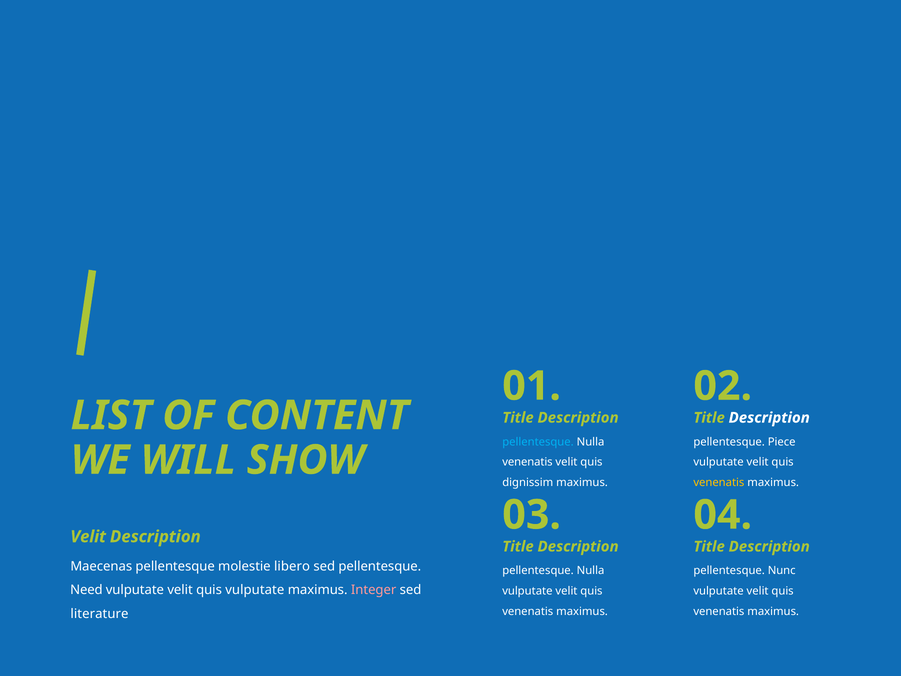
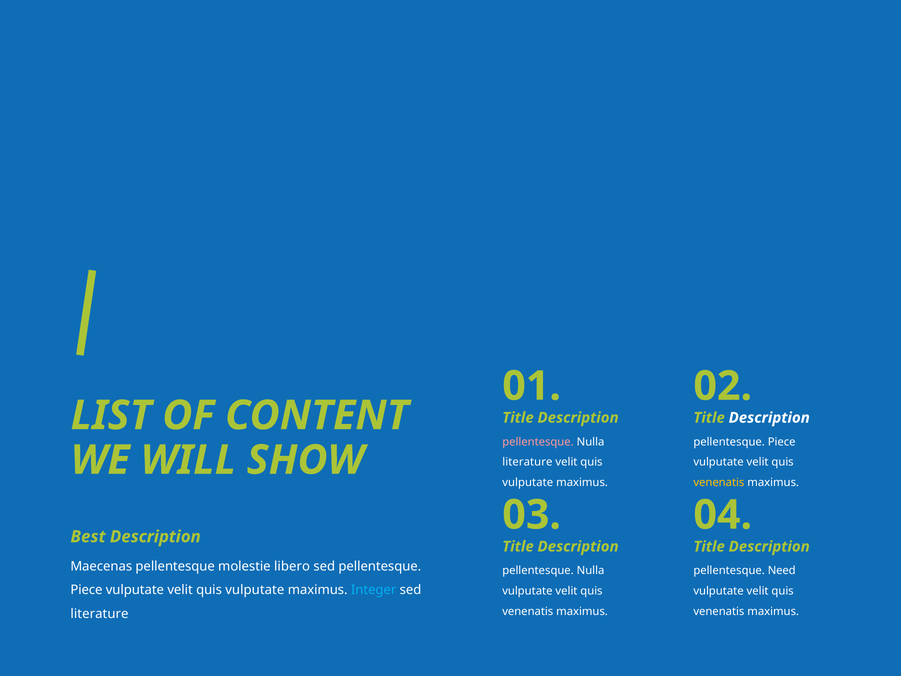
pellentesque at (538, 442) colour: light blue -> pink
venenatis at (527, 462): venenatis -> literature
dignissim at (528, 482): dignissim -> vulputate
Velit at (88, 536): Velit -> Best
Nunc: Nunc -> Need
Need at (86, 590): Need -> Piece
Integer colour: pink -> light blue
